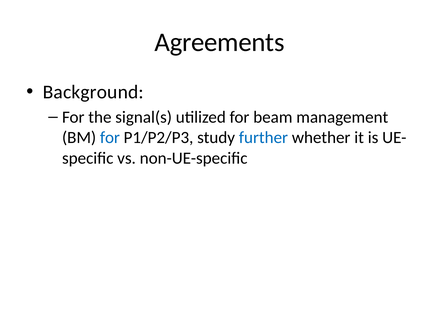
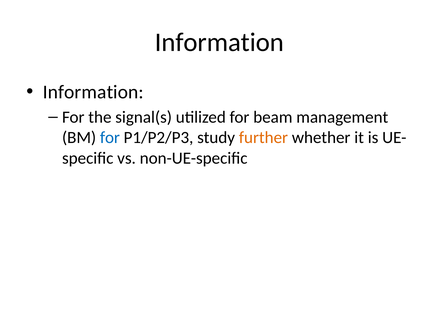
Agreements at (220, 42): Agreements -> Information
Background at (93, 92): Background -> Information
further colour: blue -> orange
